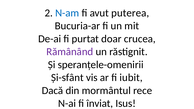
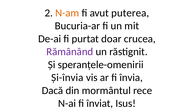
N-am colour: blue -> orange
Și-sfânt: Și-sfânt -> Și-învia
iubit: iubit -> învia
